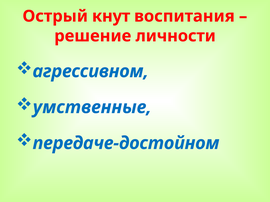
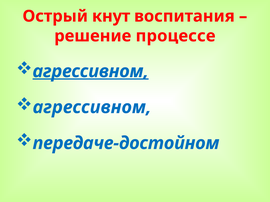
личности: личности -> процессе
агрессивном at (91, 71) underline: none -> present
умственные at (92, 107): умственные -> агрессивном
